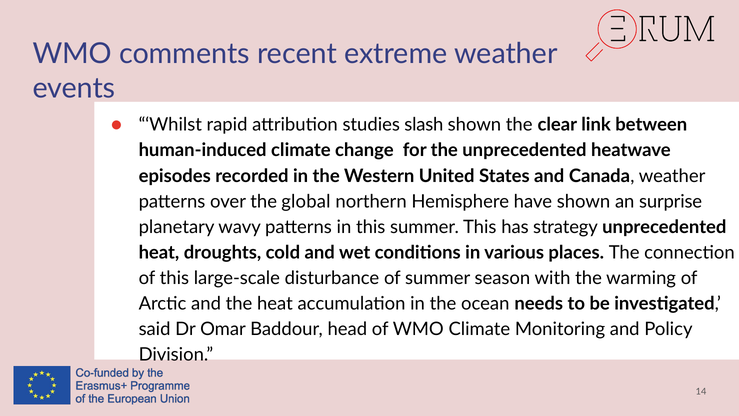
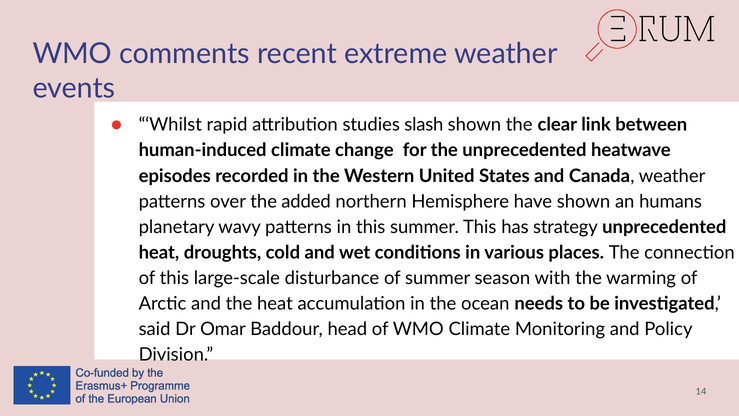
global: global -> added
surprise: surprise -> humans
